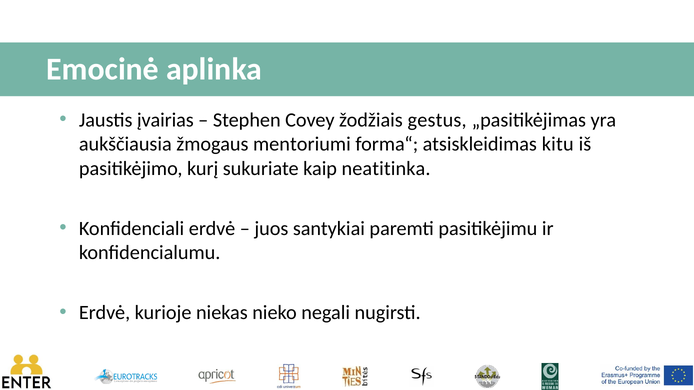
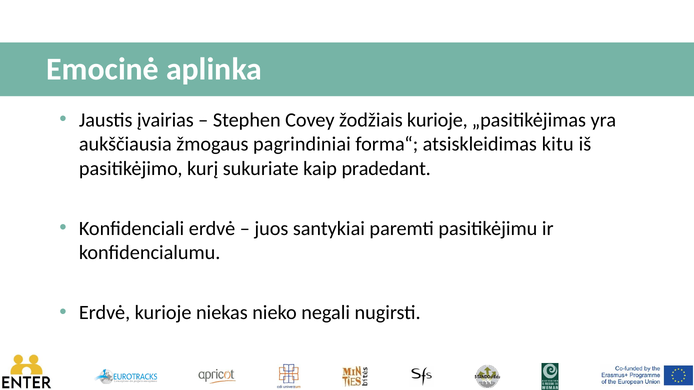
žodžiais gestus: gestus -> kurioje
mentoriumi: mentoriumi -> pagrindiniai
neatitinka: neatitinka -> pradedant
